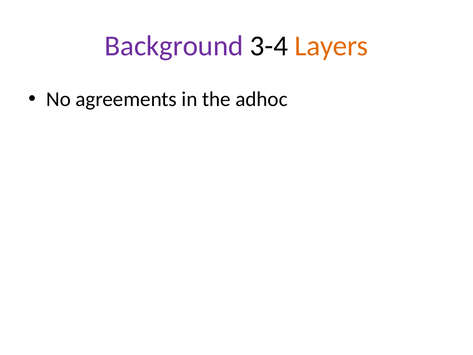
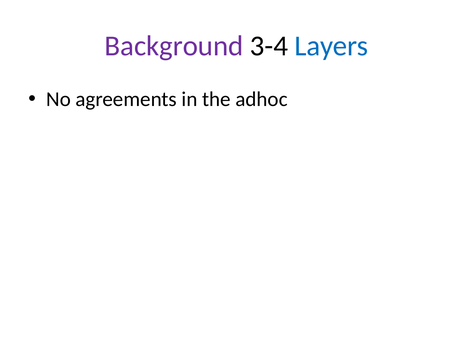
Layers colour: orange -> blue
